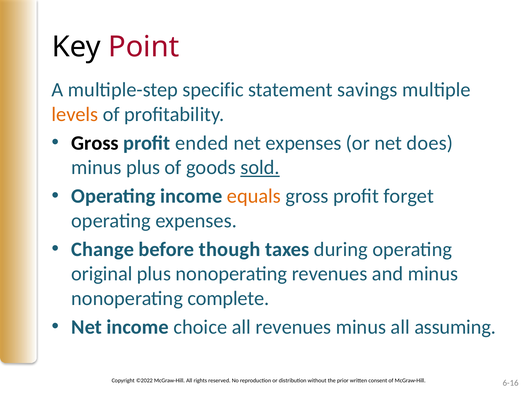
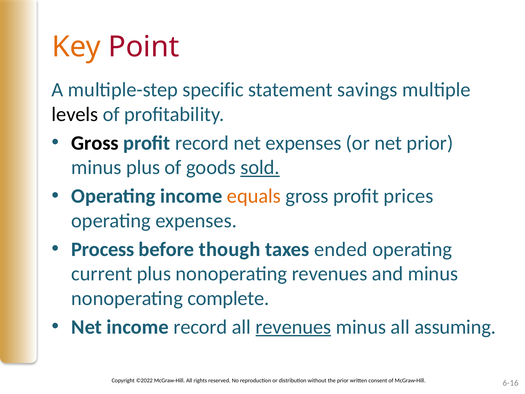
Key colour: black -> orange
levels colour: orange -> black
profit ended: ended -> record
net does: does -> prior
forget: forget -> prices
Change: Change -> Process
during: during -> ended
original: original -> current
income choice: choice -> record
revenues at (293, 327) underline: none -> present
